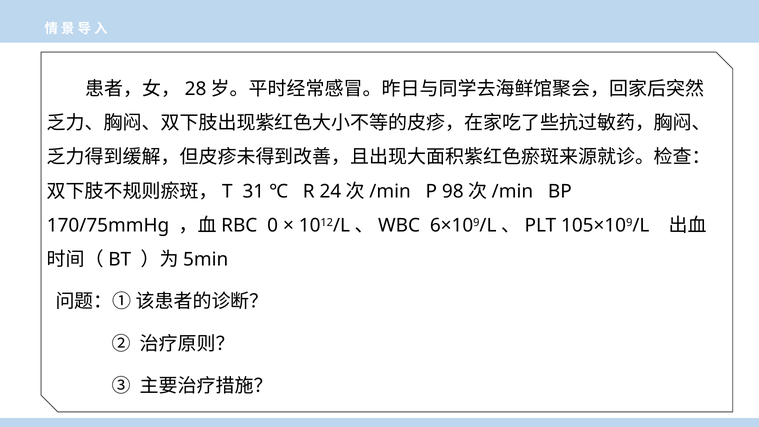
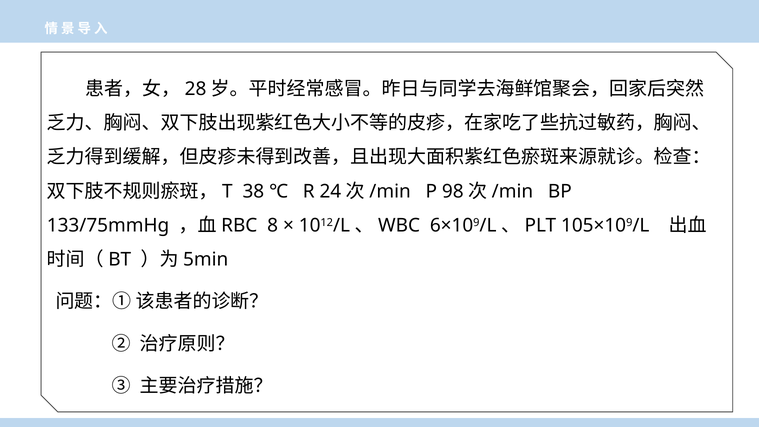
31: 31 -> 38
170/75mmHg: 170/75mmHg -> 133/75mmHg
0: 0 -> 8
